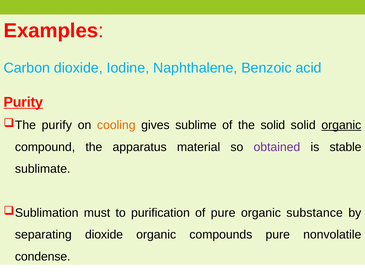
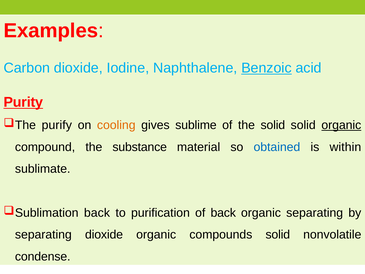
Benzoic underline: none -> present
apparatus: apparatus -> substance
obtained colour: purple -> blue
stable: stable -> within
must at (97, 213): must -> back
of pure: pure -> back
organic substance: substance -> separating
compounds pure: pure -> solid
